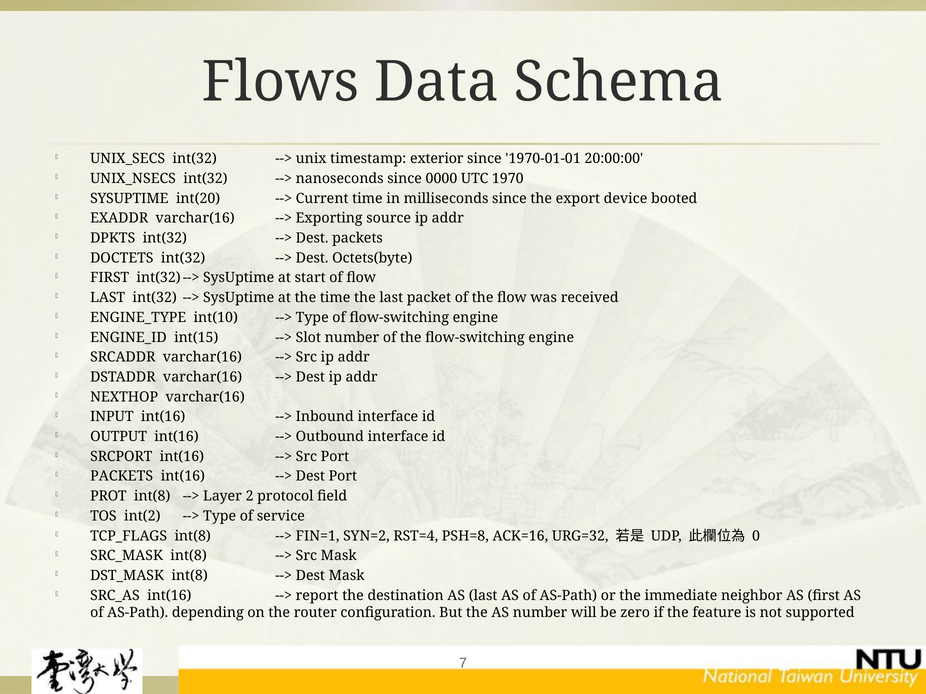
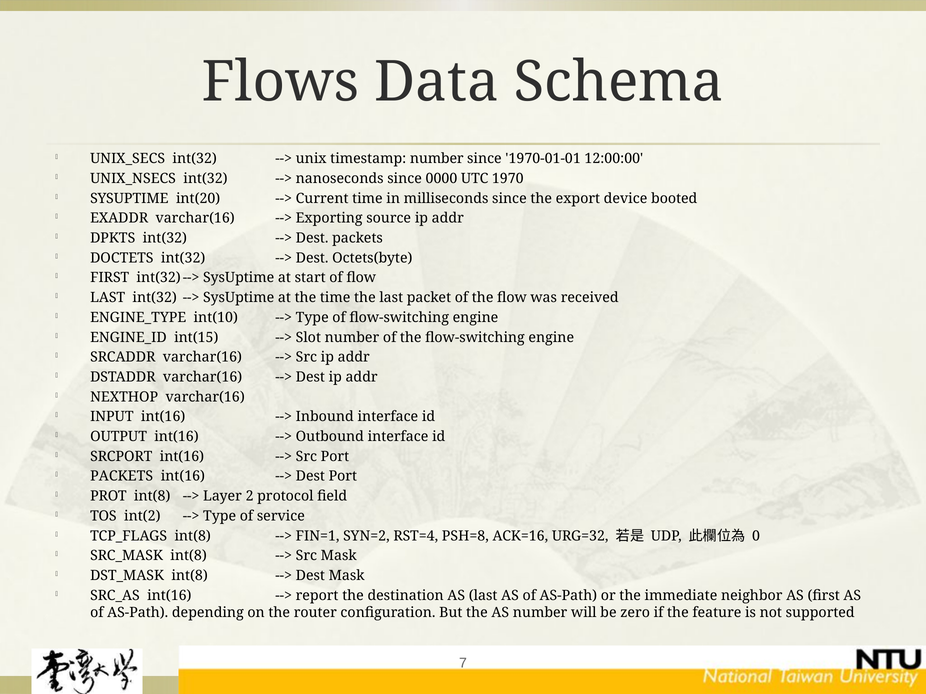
timestamp exterior: exterior -> number
20:00:00: 20:00:00 -> 12:00:00
